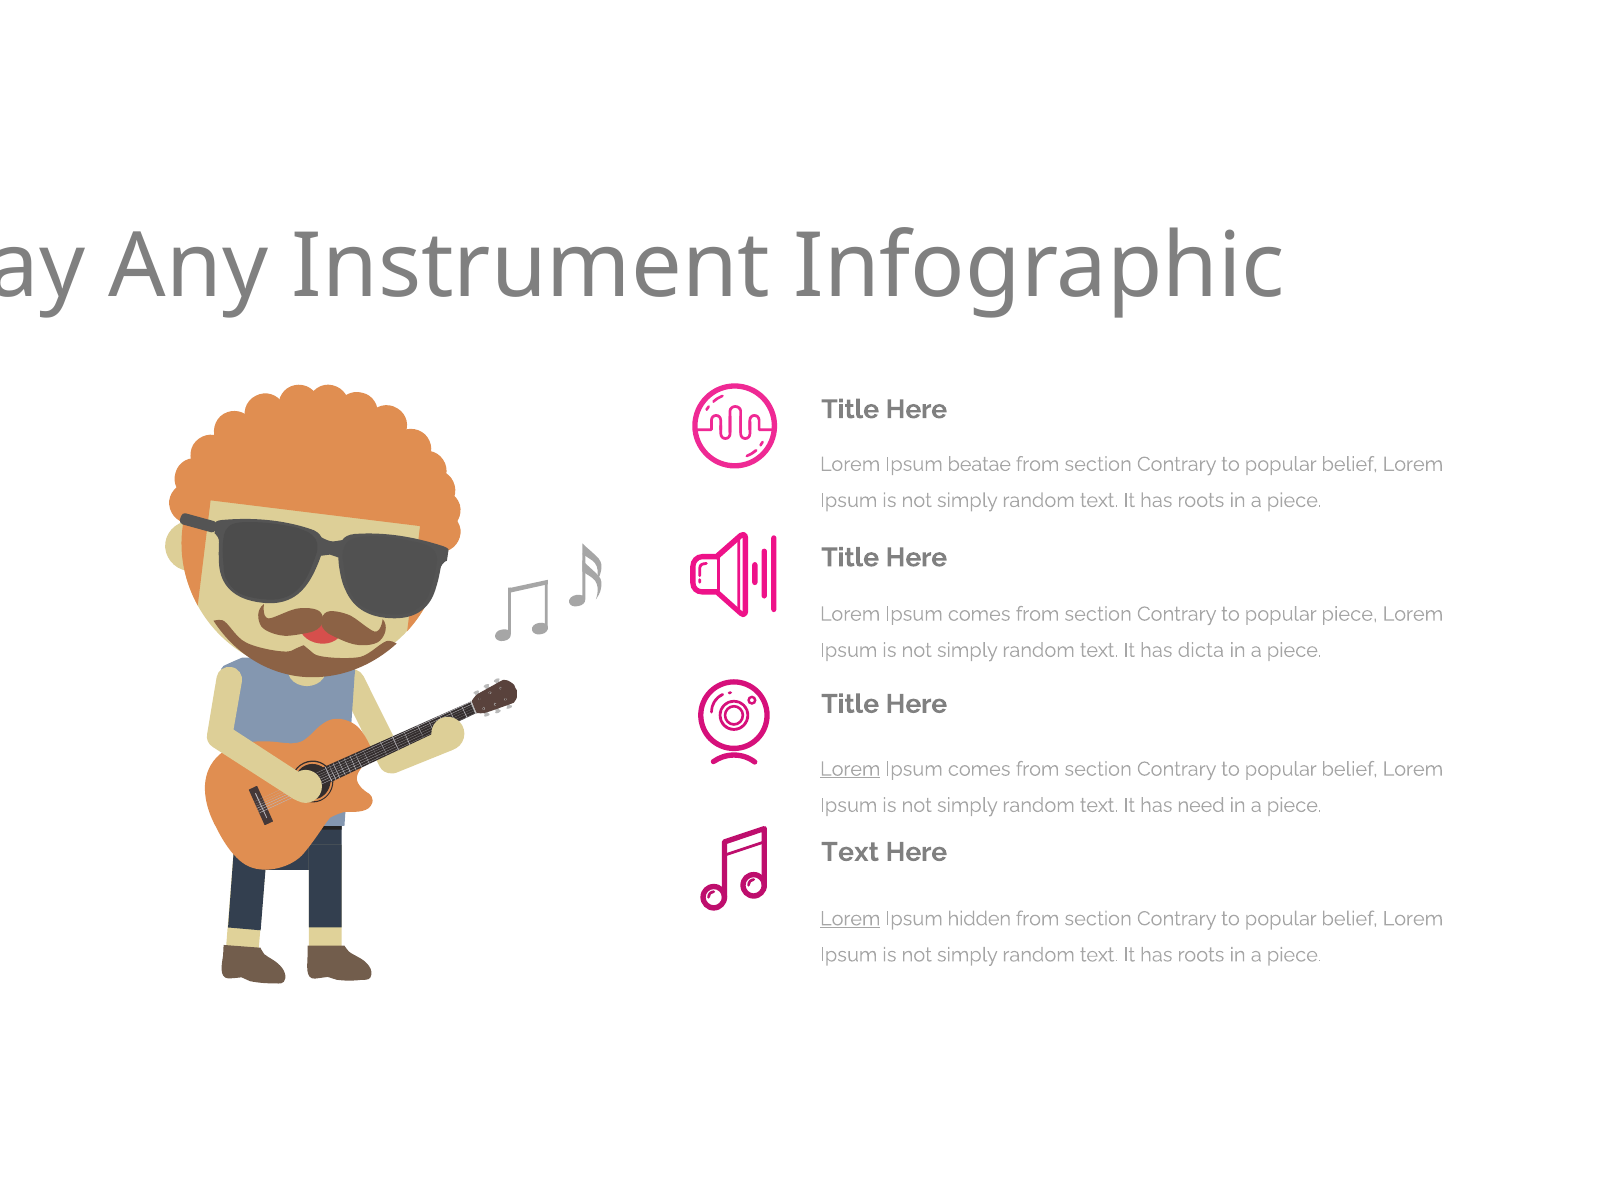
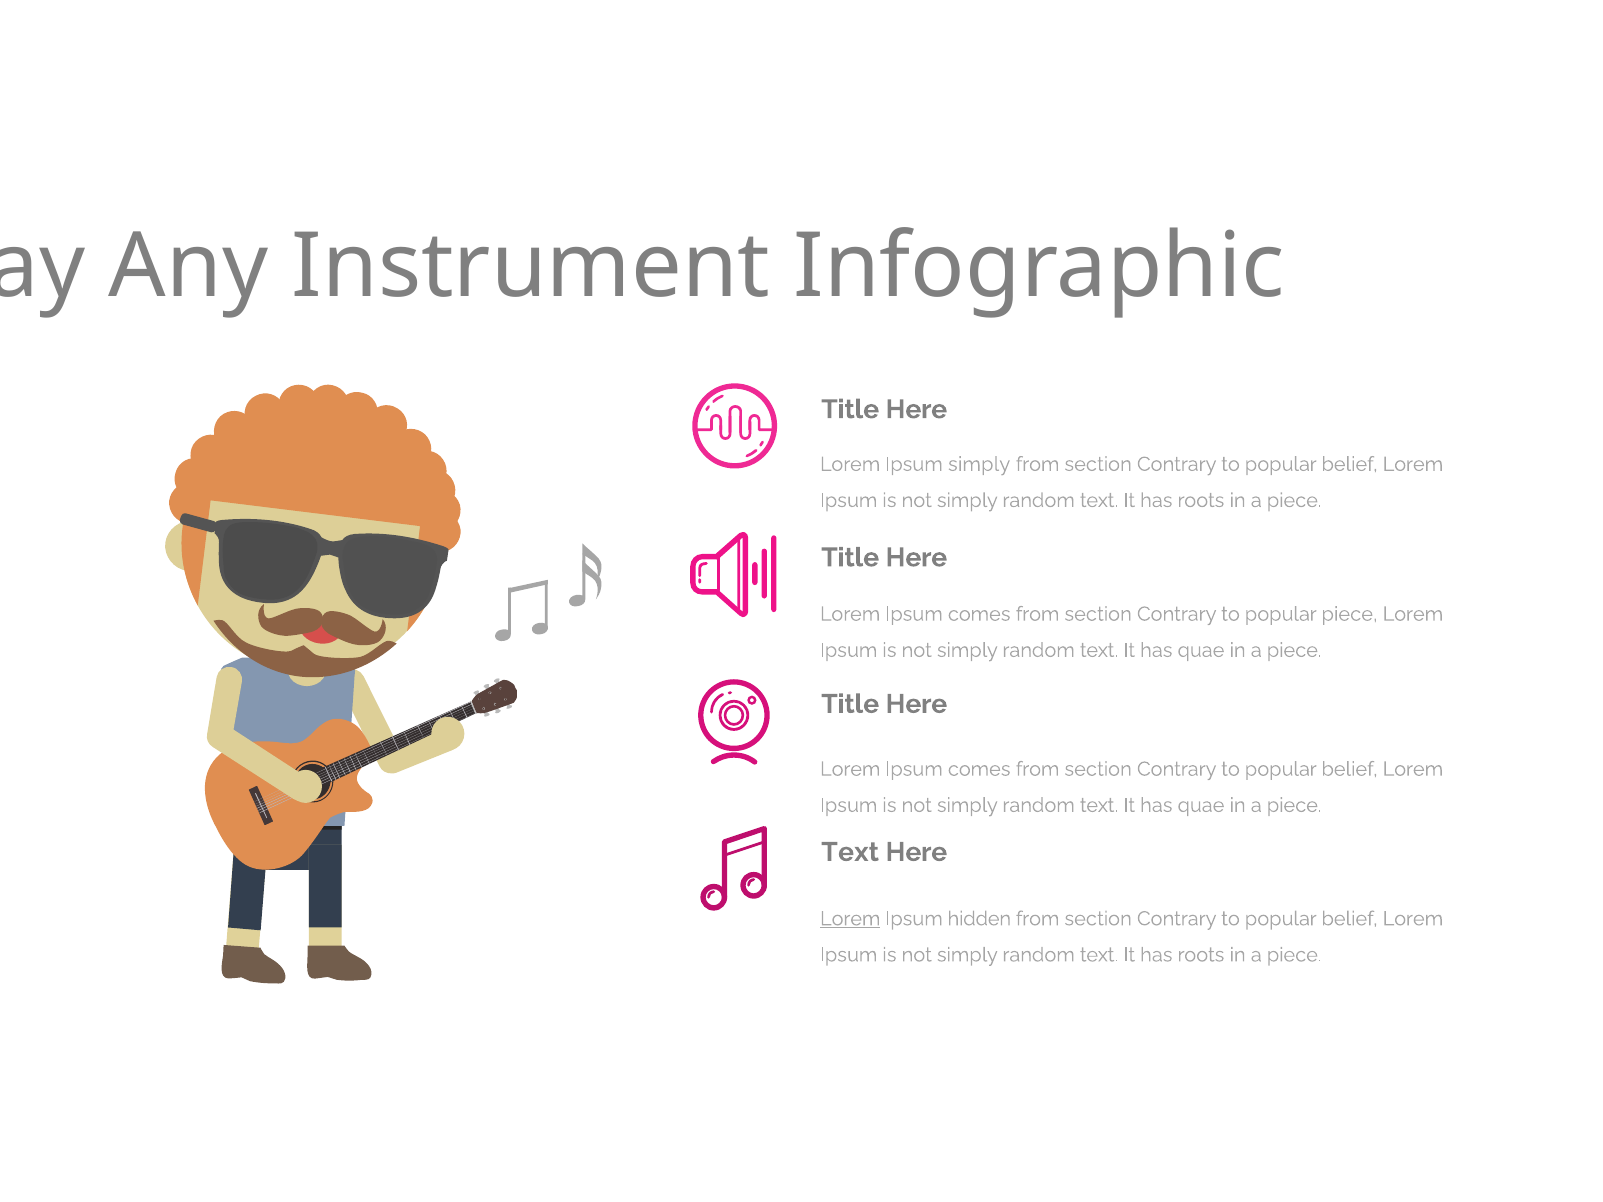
Ipsum beatae: beatae -> simply
dicta at (1201, 650): dicta -> quae
Lorem at (850, 769) underline: present -> none
need at (1201, 805): need -> quae
